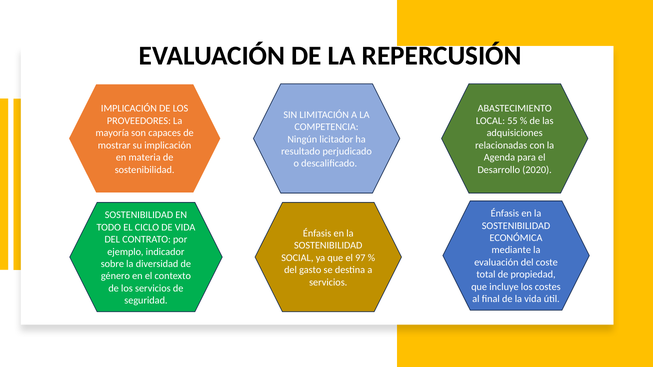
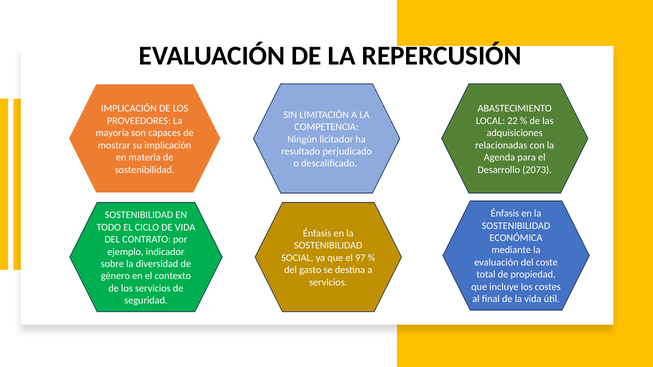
55: 55 -> 22
2020: 2020 -> 2073
